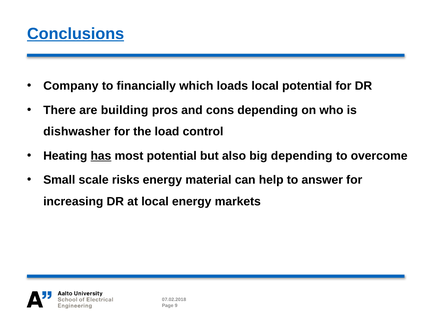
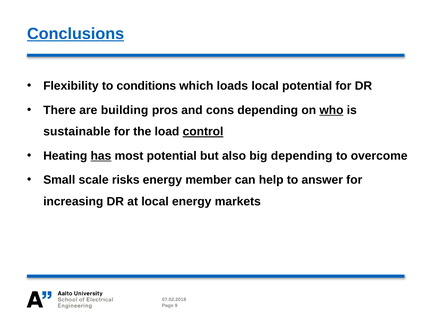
Company: Company -> Flexibility
financially: financially -> conditions
who underline: none -> present
dishwasher: dishwasher -> sustainable
control underline: none -> present
material: material -> member
